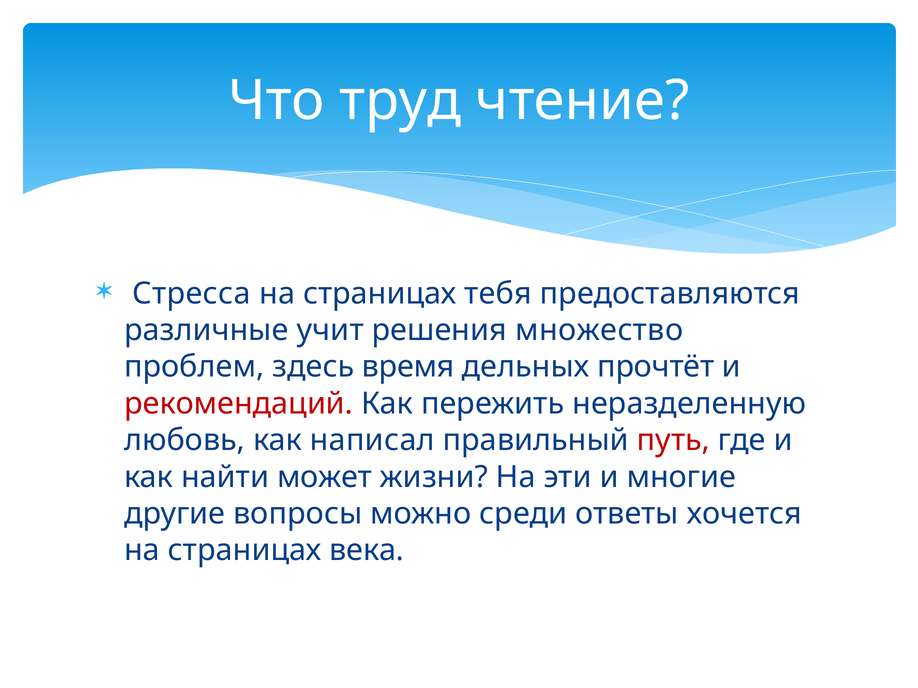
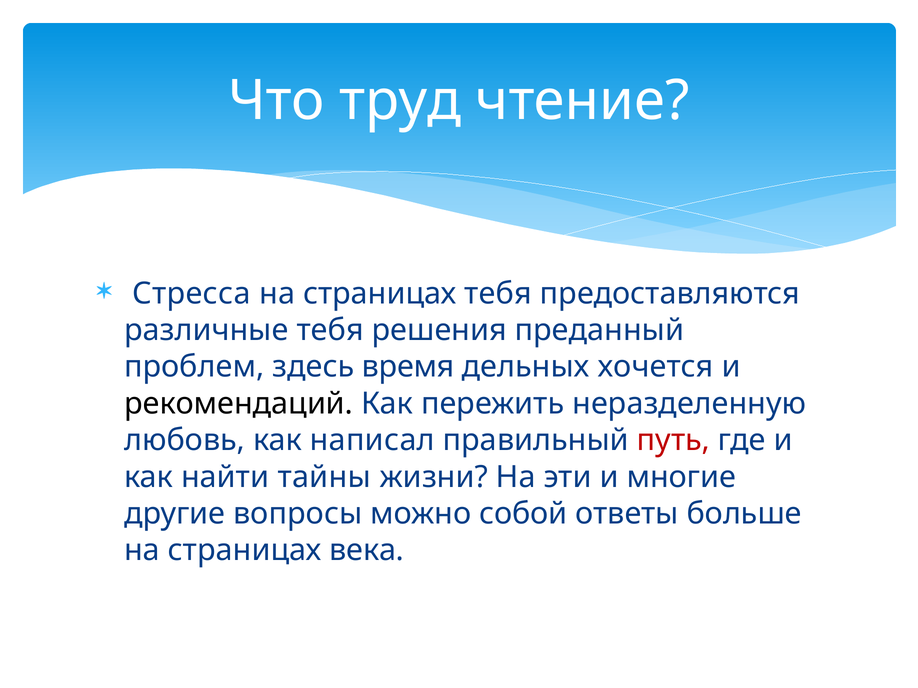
различные учит: учит -> тебя
множество: множество -> преданный
прочтёт: прочтёт -> хочется
рекомендаций colour: red -> black
может: может -> тайны
среди: среди -> собой
хочется: хочется -> больше
